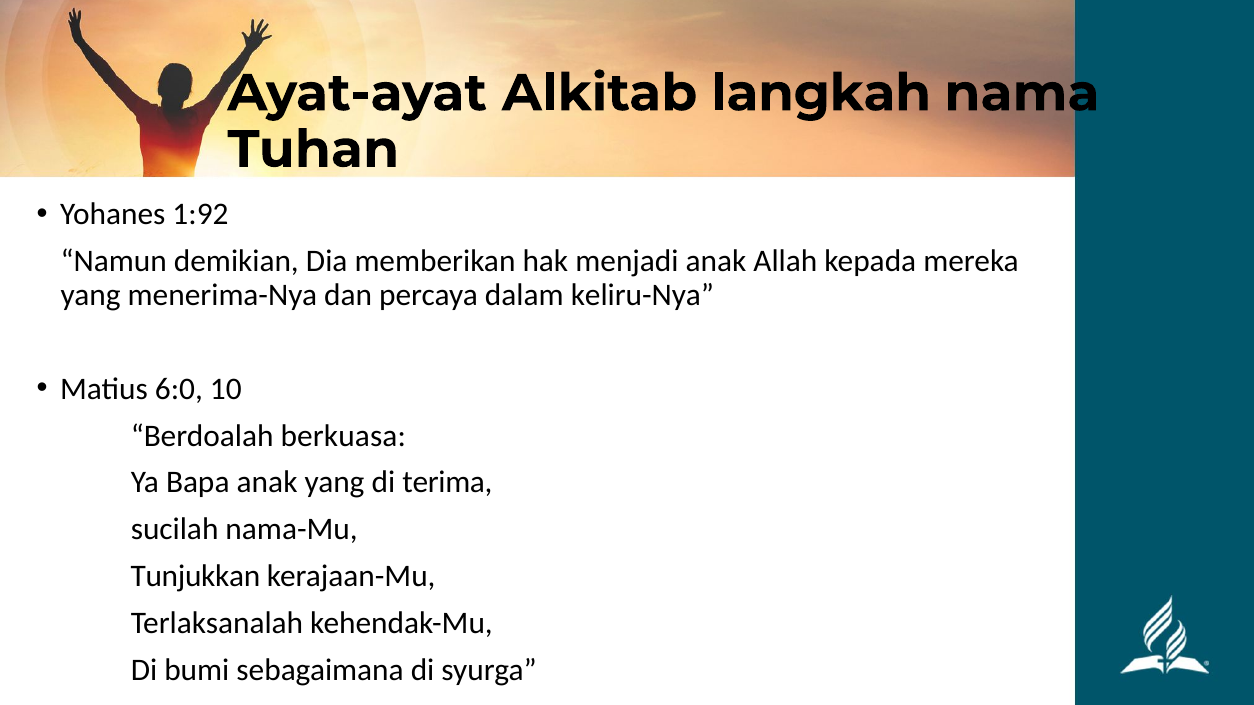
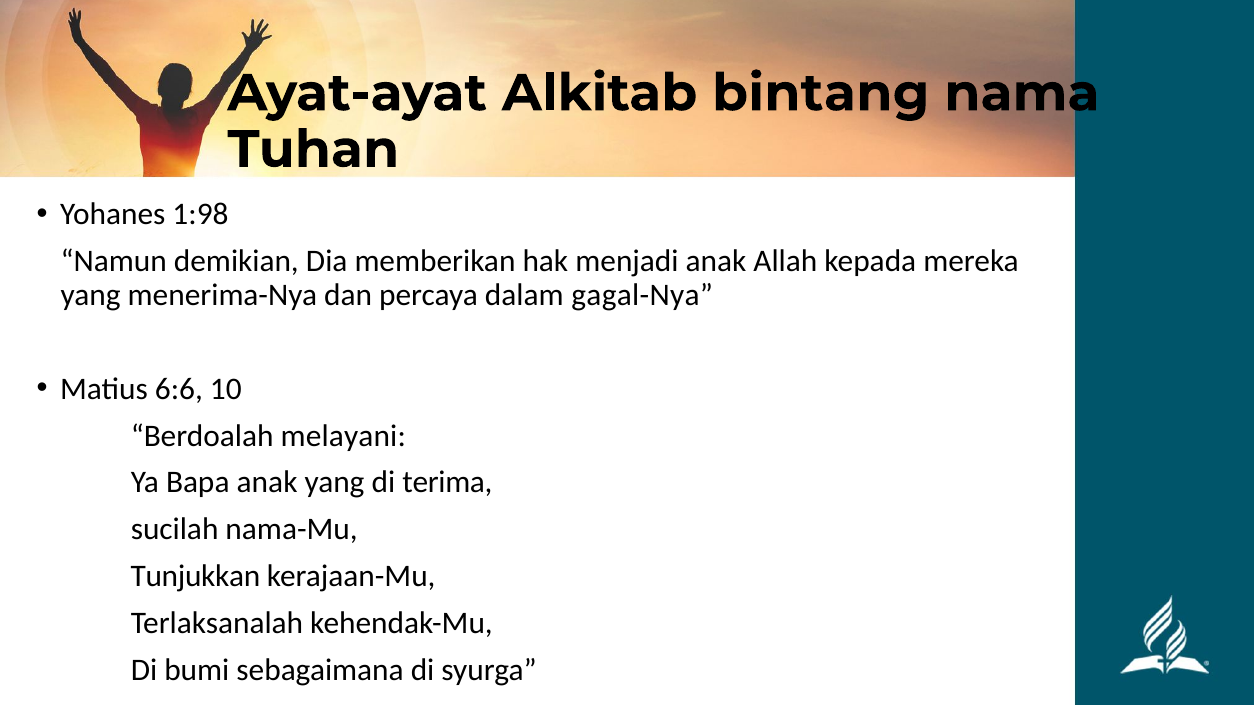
langkah: langkah -> bintang
1:92: 1:92 -> 1:98
keliru-Nya: keliru-Nya -> gagal-Nya
6:0: 6:0 -> 6:6
berkuasa: berkuasa -> melayani
